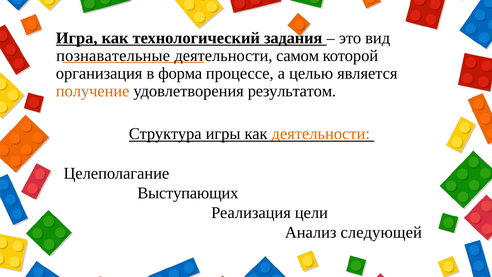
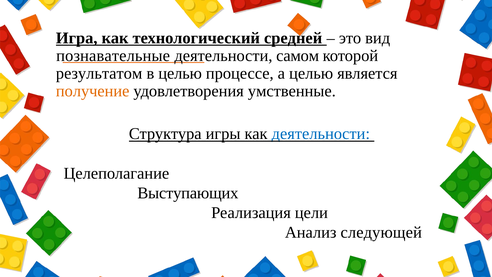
задания: задания -> средней
организация: организация -> результатом
в форма: форма -> целью
результатом: результатом -> умственные
деятельности at (321, 134) colour: orange -> blue
